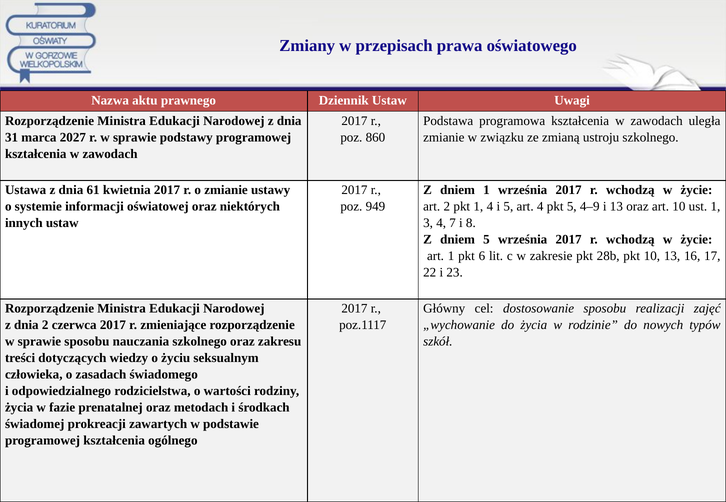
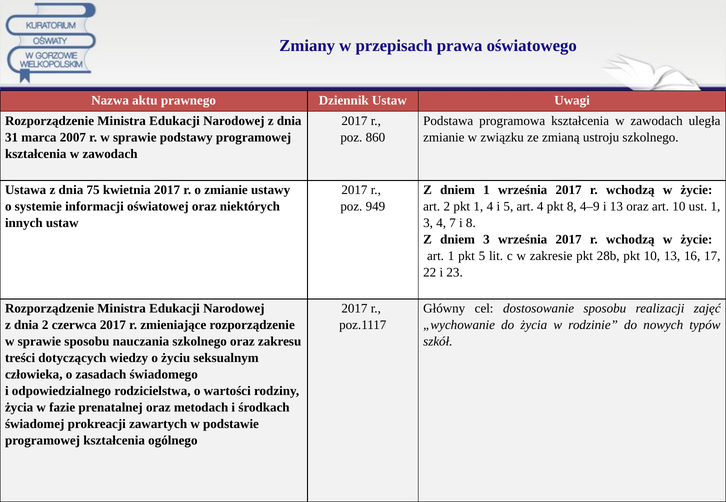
2027: 2027 -> 2007
dnia 61: 61 -> 75
pkt 5: 5 -> 8
dniem 5: 5 -> 3
pkt 6: 6 -> 5
